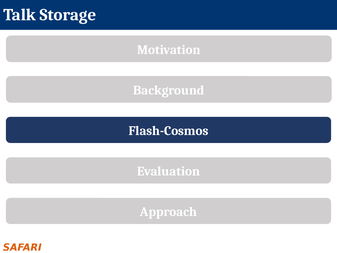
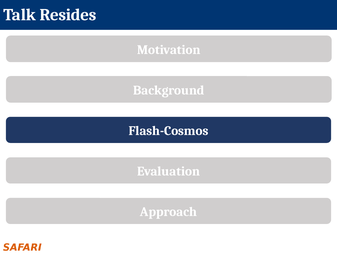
Storage: Storage -> Resides
